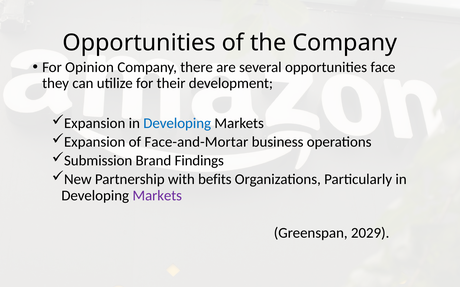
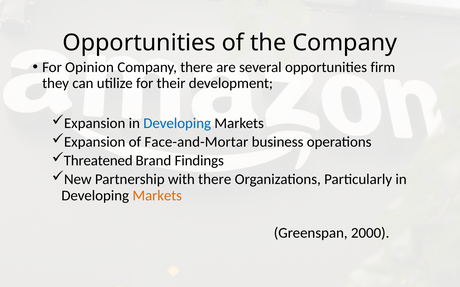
face: face -> firm
Submission: Submission -> Threatened
with befits: befits -> there
Markets at (157, 196) colour: purple -> orange
2029: 2029 -> 2000
